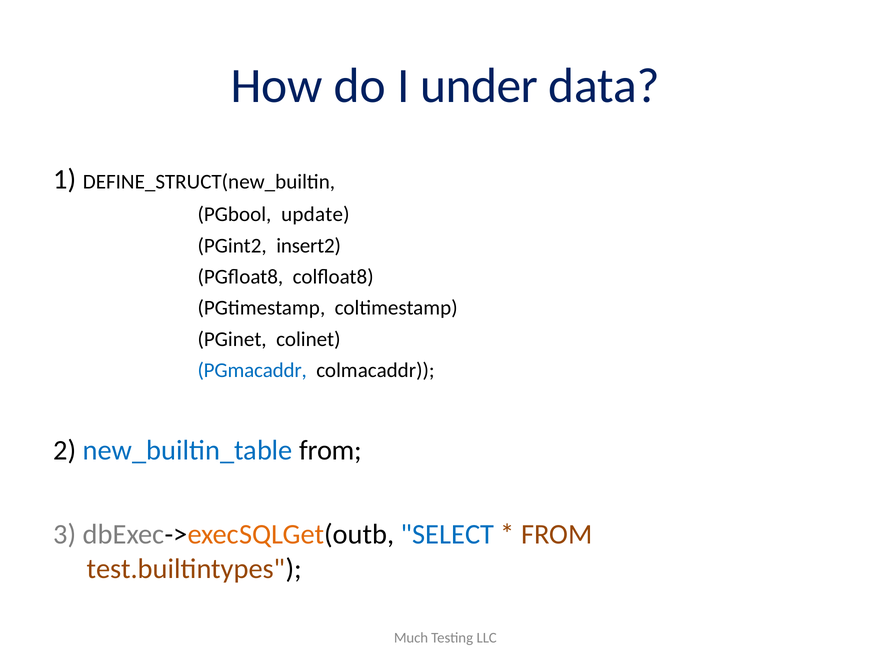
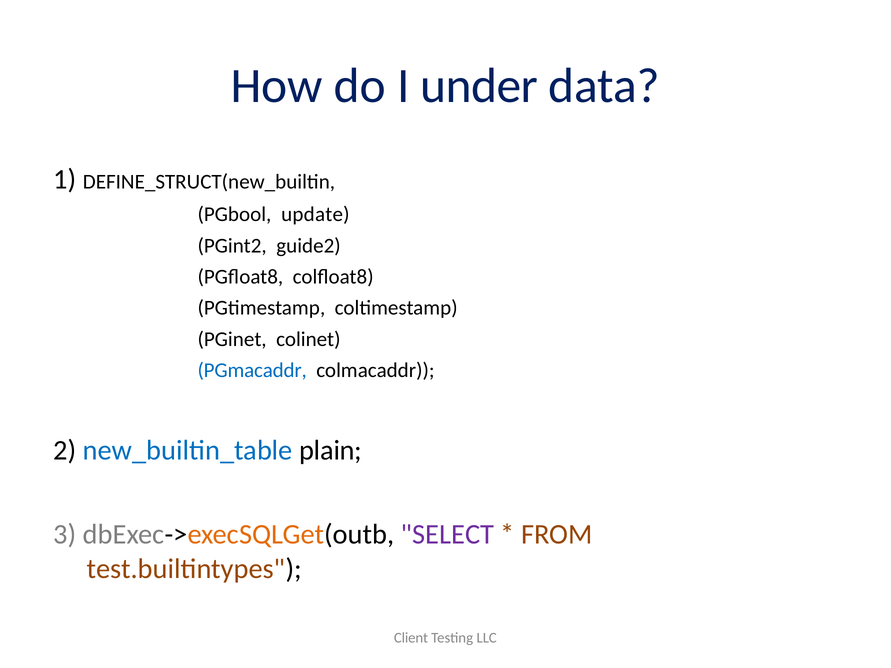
insert2: insert2 -> guide2
new_builtin_table from: from -> plain
SELECT colour: blue -> purple
Much: Much -> Client
